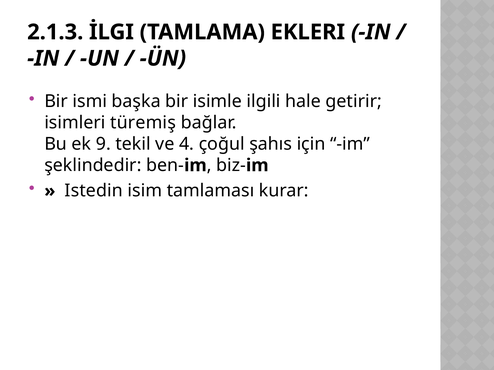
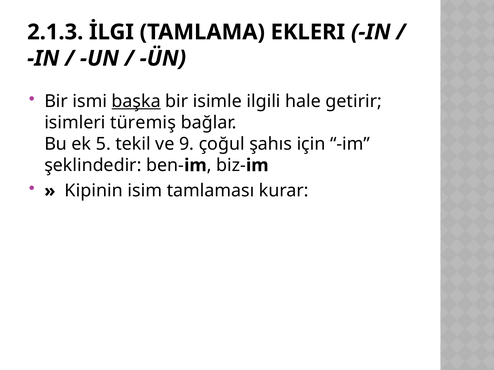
başka underline: none -> present
9: 9 -> 5
4: 4 -> 9
Istedin: Istedin -> Kipinin
